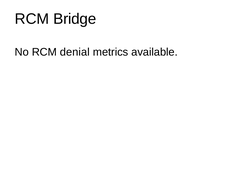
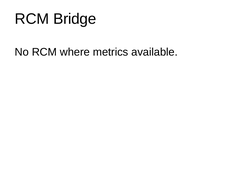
denial: denial -> where
